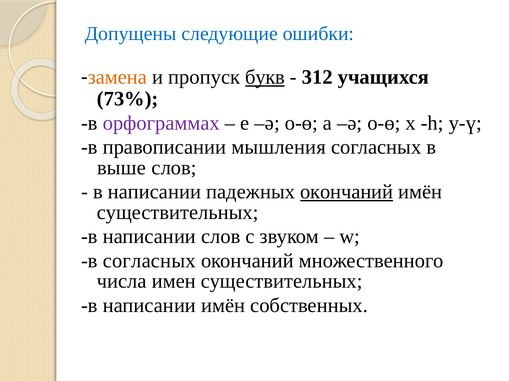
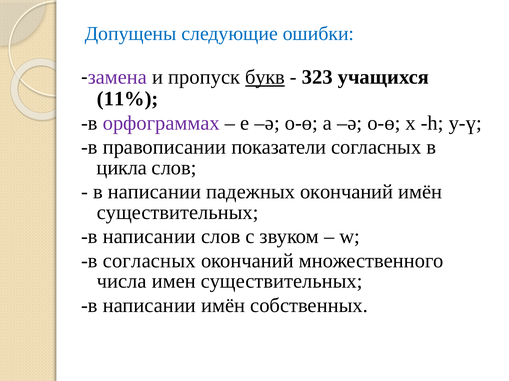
замена colour: orange -> purple
312: 312 -> 323
73%: 73% -> 11%
мышления: мышления -> показатели
выше: выше -> цикла
окончаний at (347, 192) underline: present -> none
